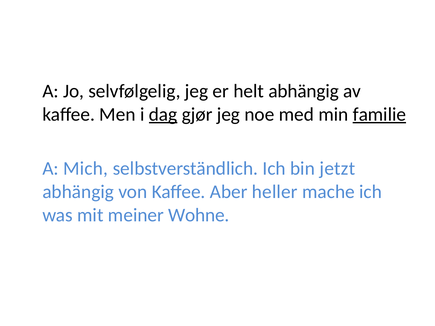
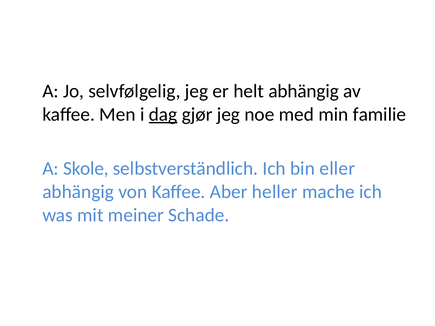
familie underline: present -> none
Mich: Mich -> Skole
jetzt: jetzt -> eller
Wohne: Wohne -> Schade
